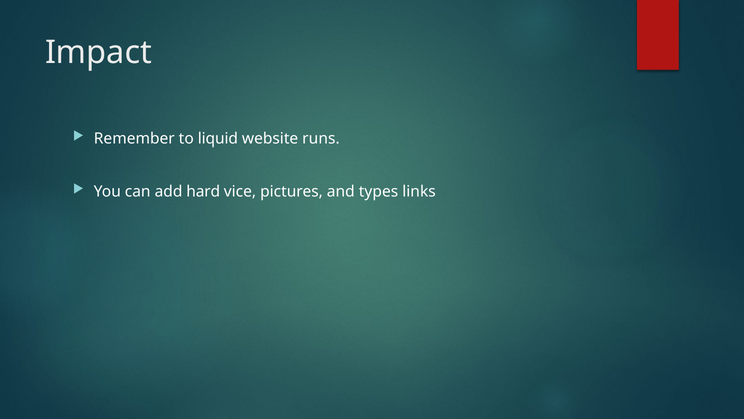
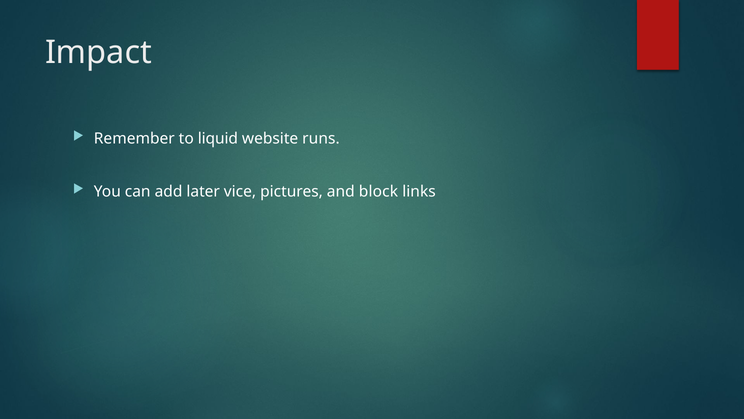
hard: hard -> later
types: types -> block
